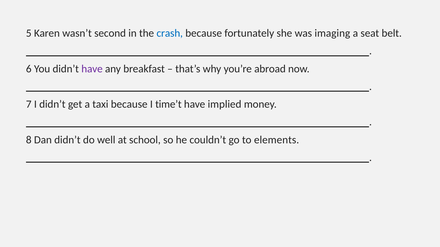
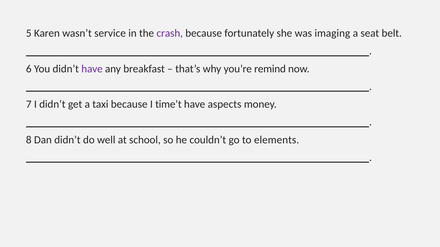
second: second -> service
crash colour: blue -> purple
abroad: abroad -> remind
implied: implied -> aspects
